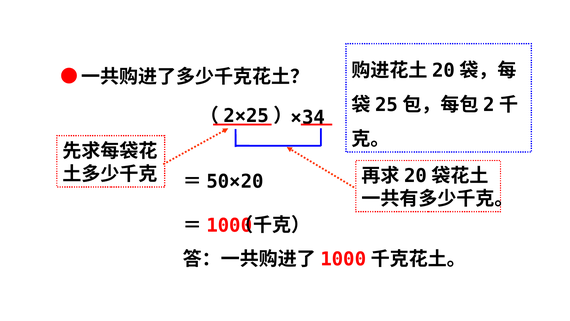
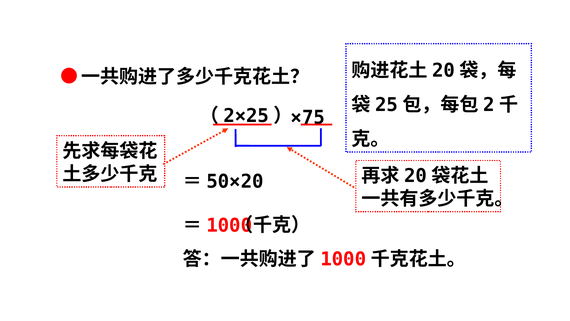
×34: ×34 -> ×75
